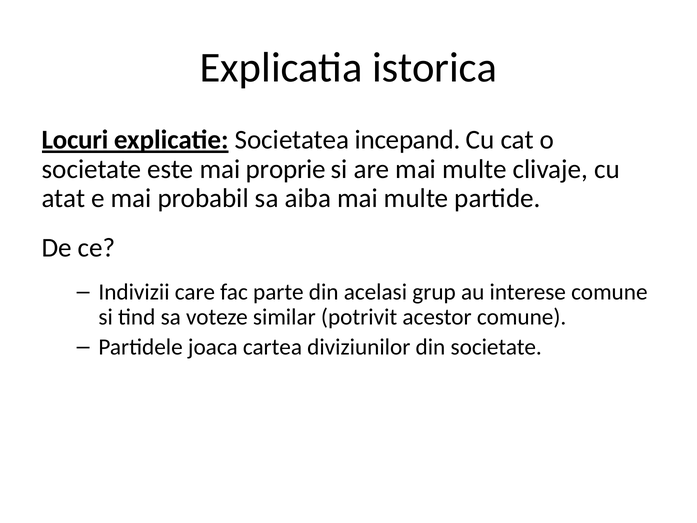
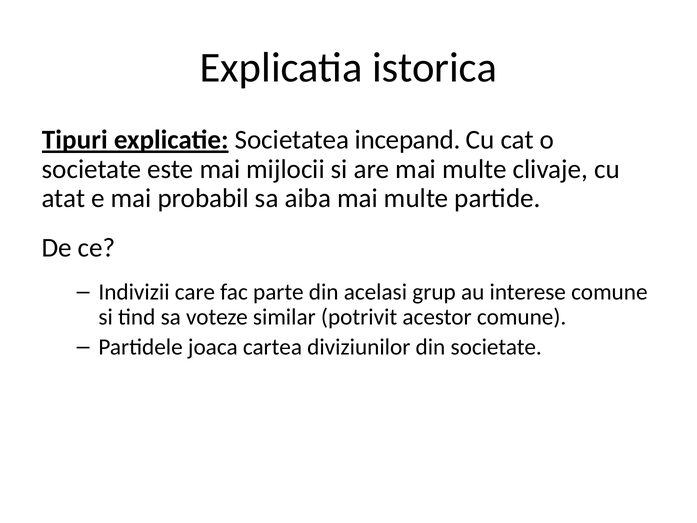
Locuri: Locuri -> Tipuri
proprie: proprie -> mijlocii
